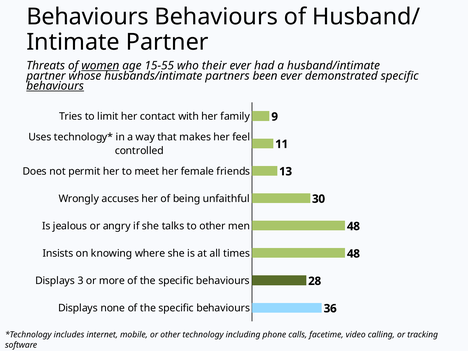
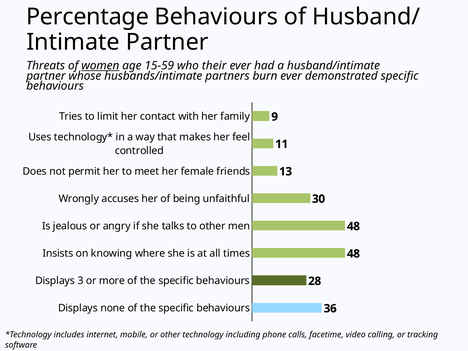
Behaviours at (87, 17): Behaviours -> Percentage
15-55: 15-55 -> 15-59
been: been -> burn
behaviours at (55, 86) underline: present -> none
